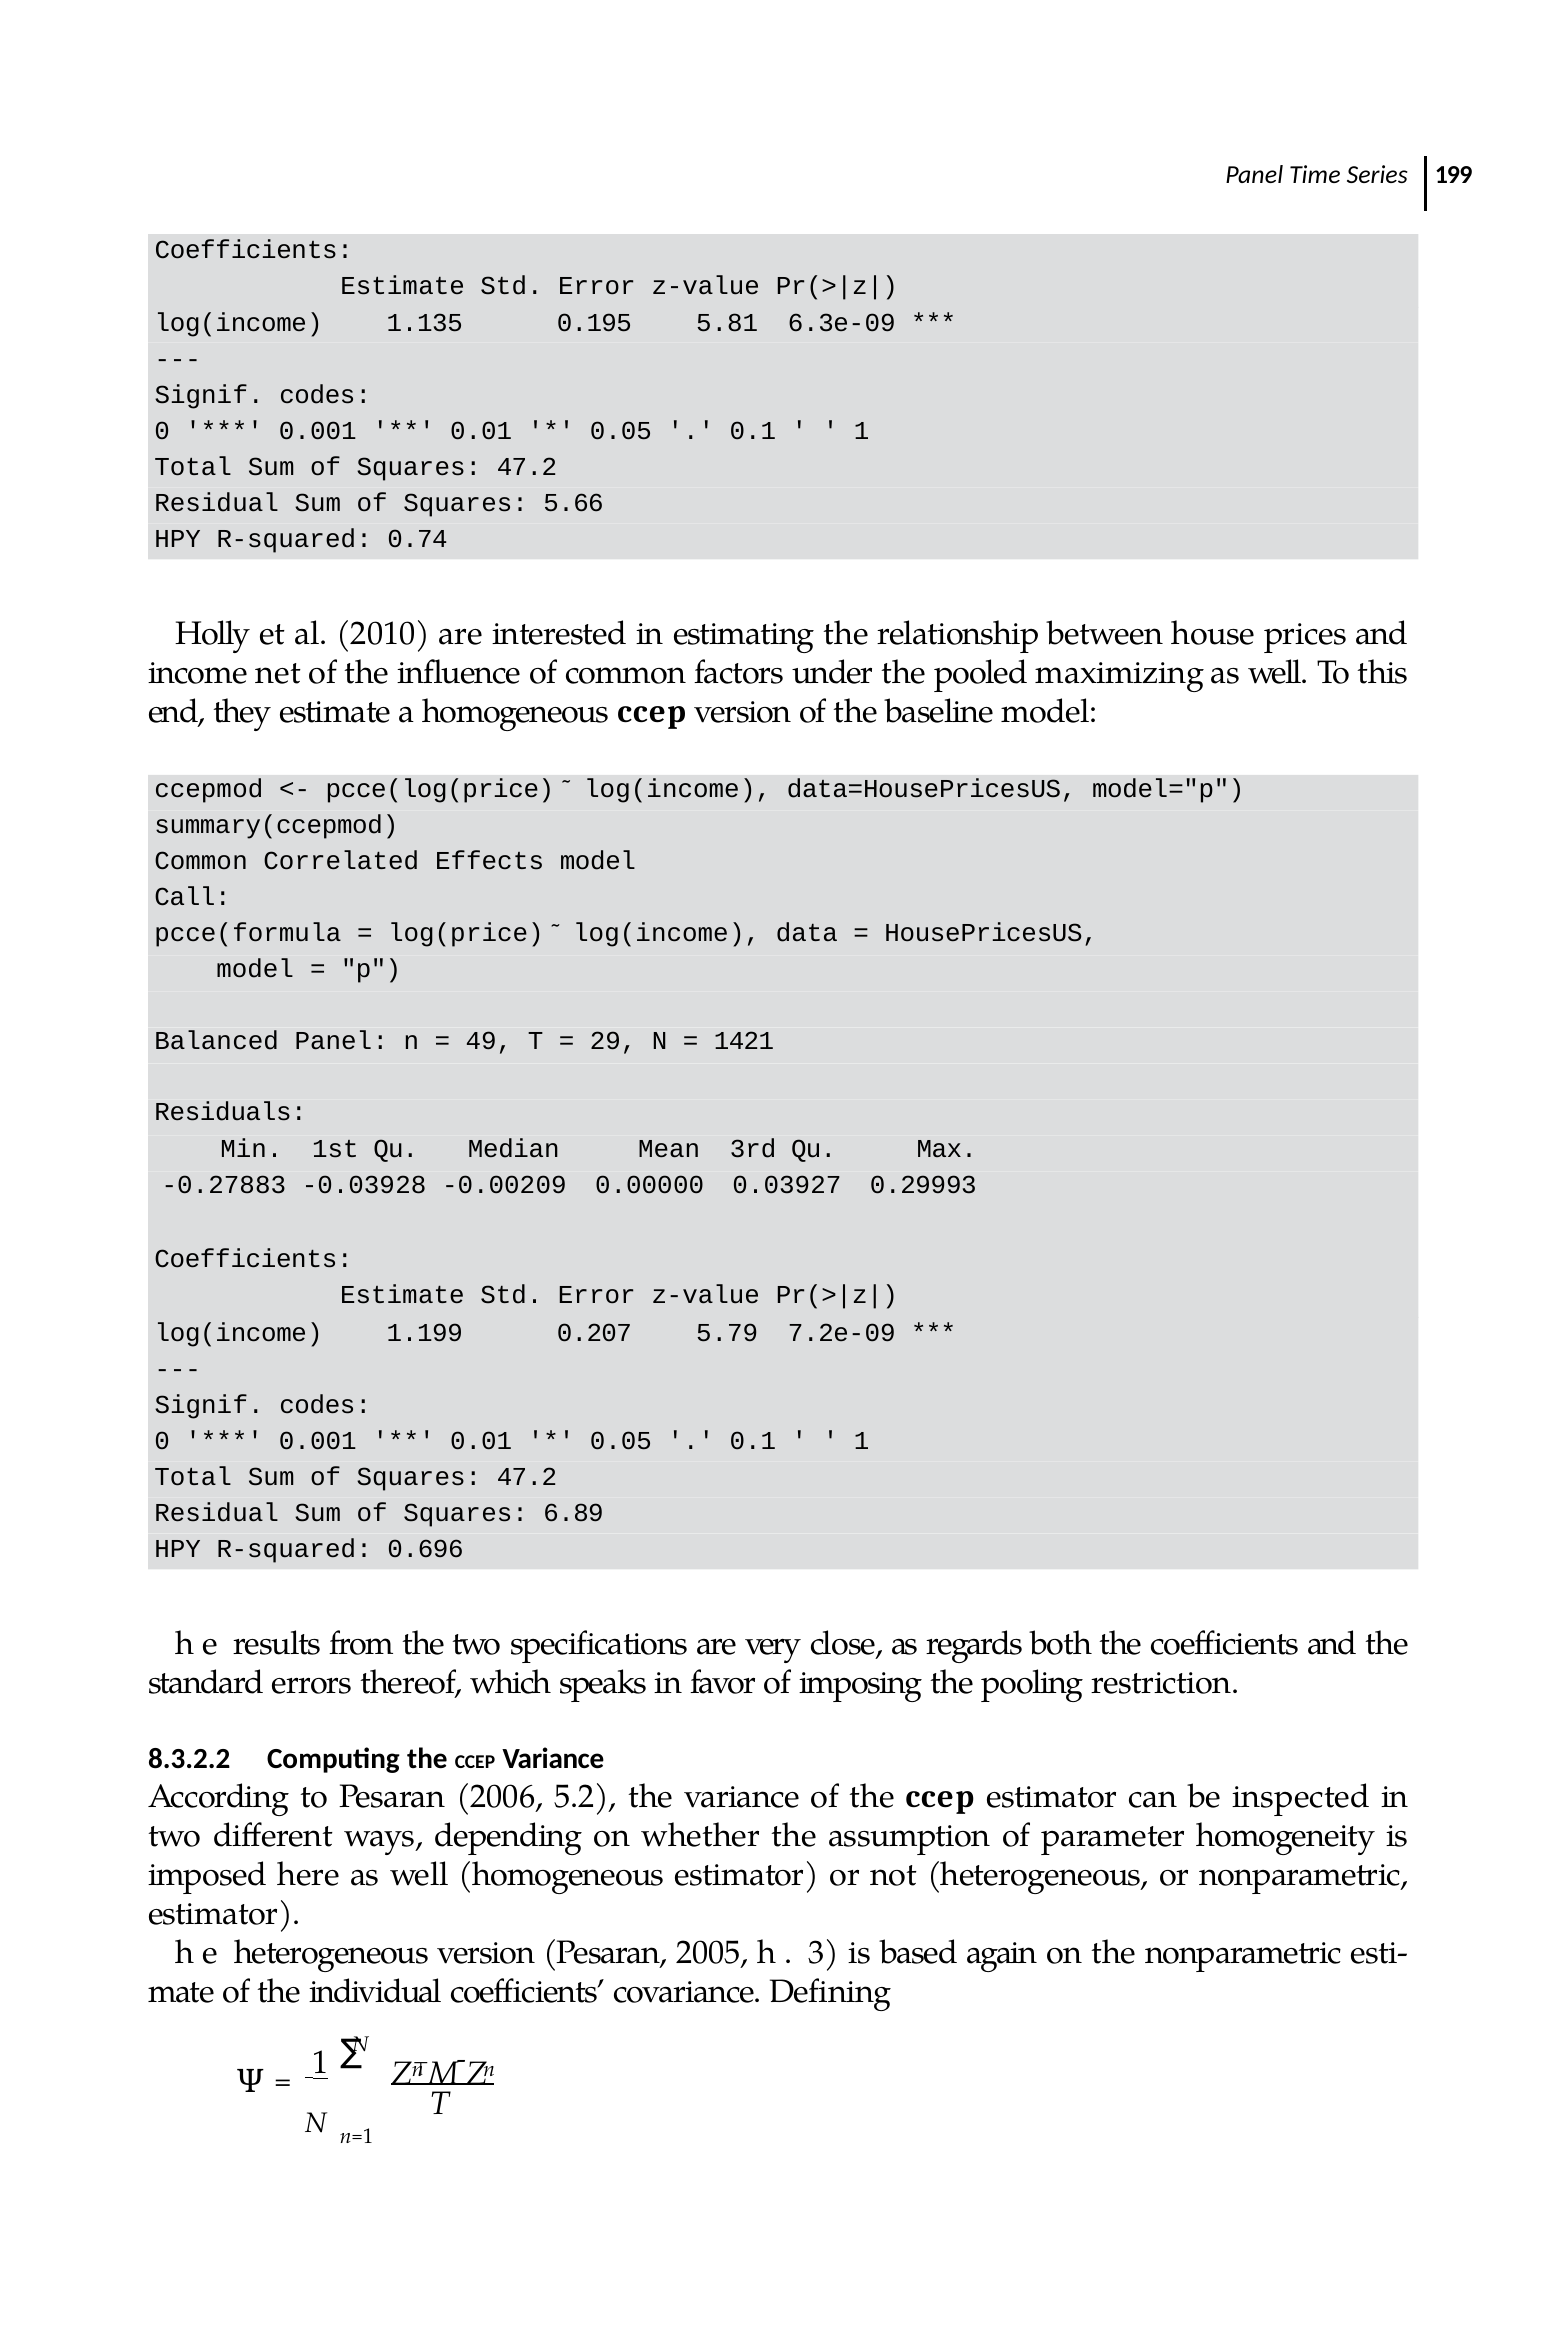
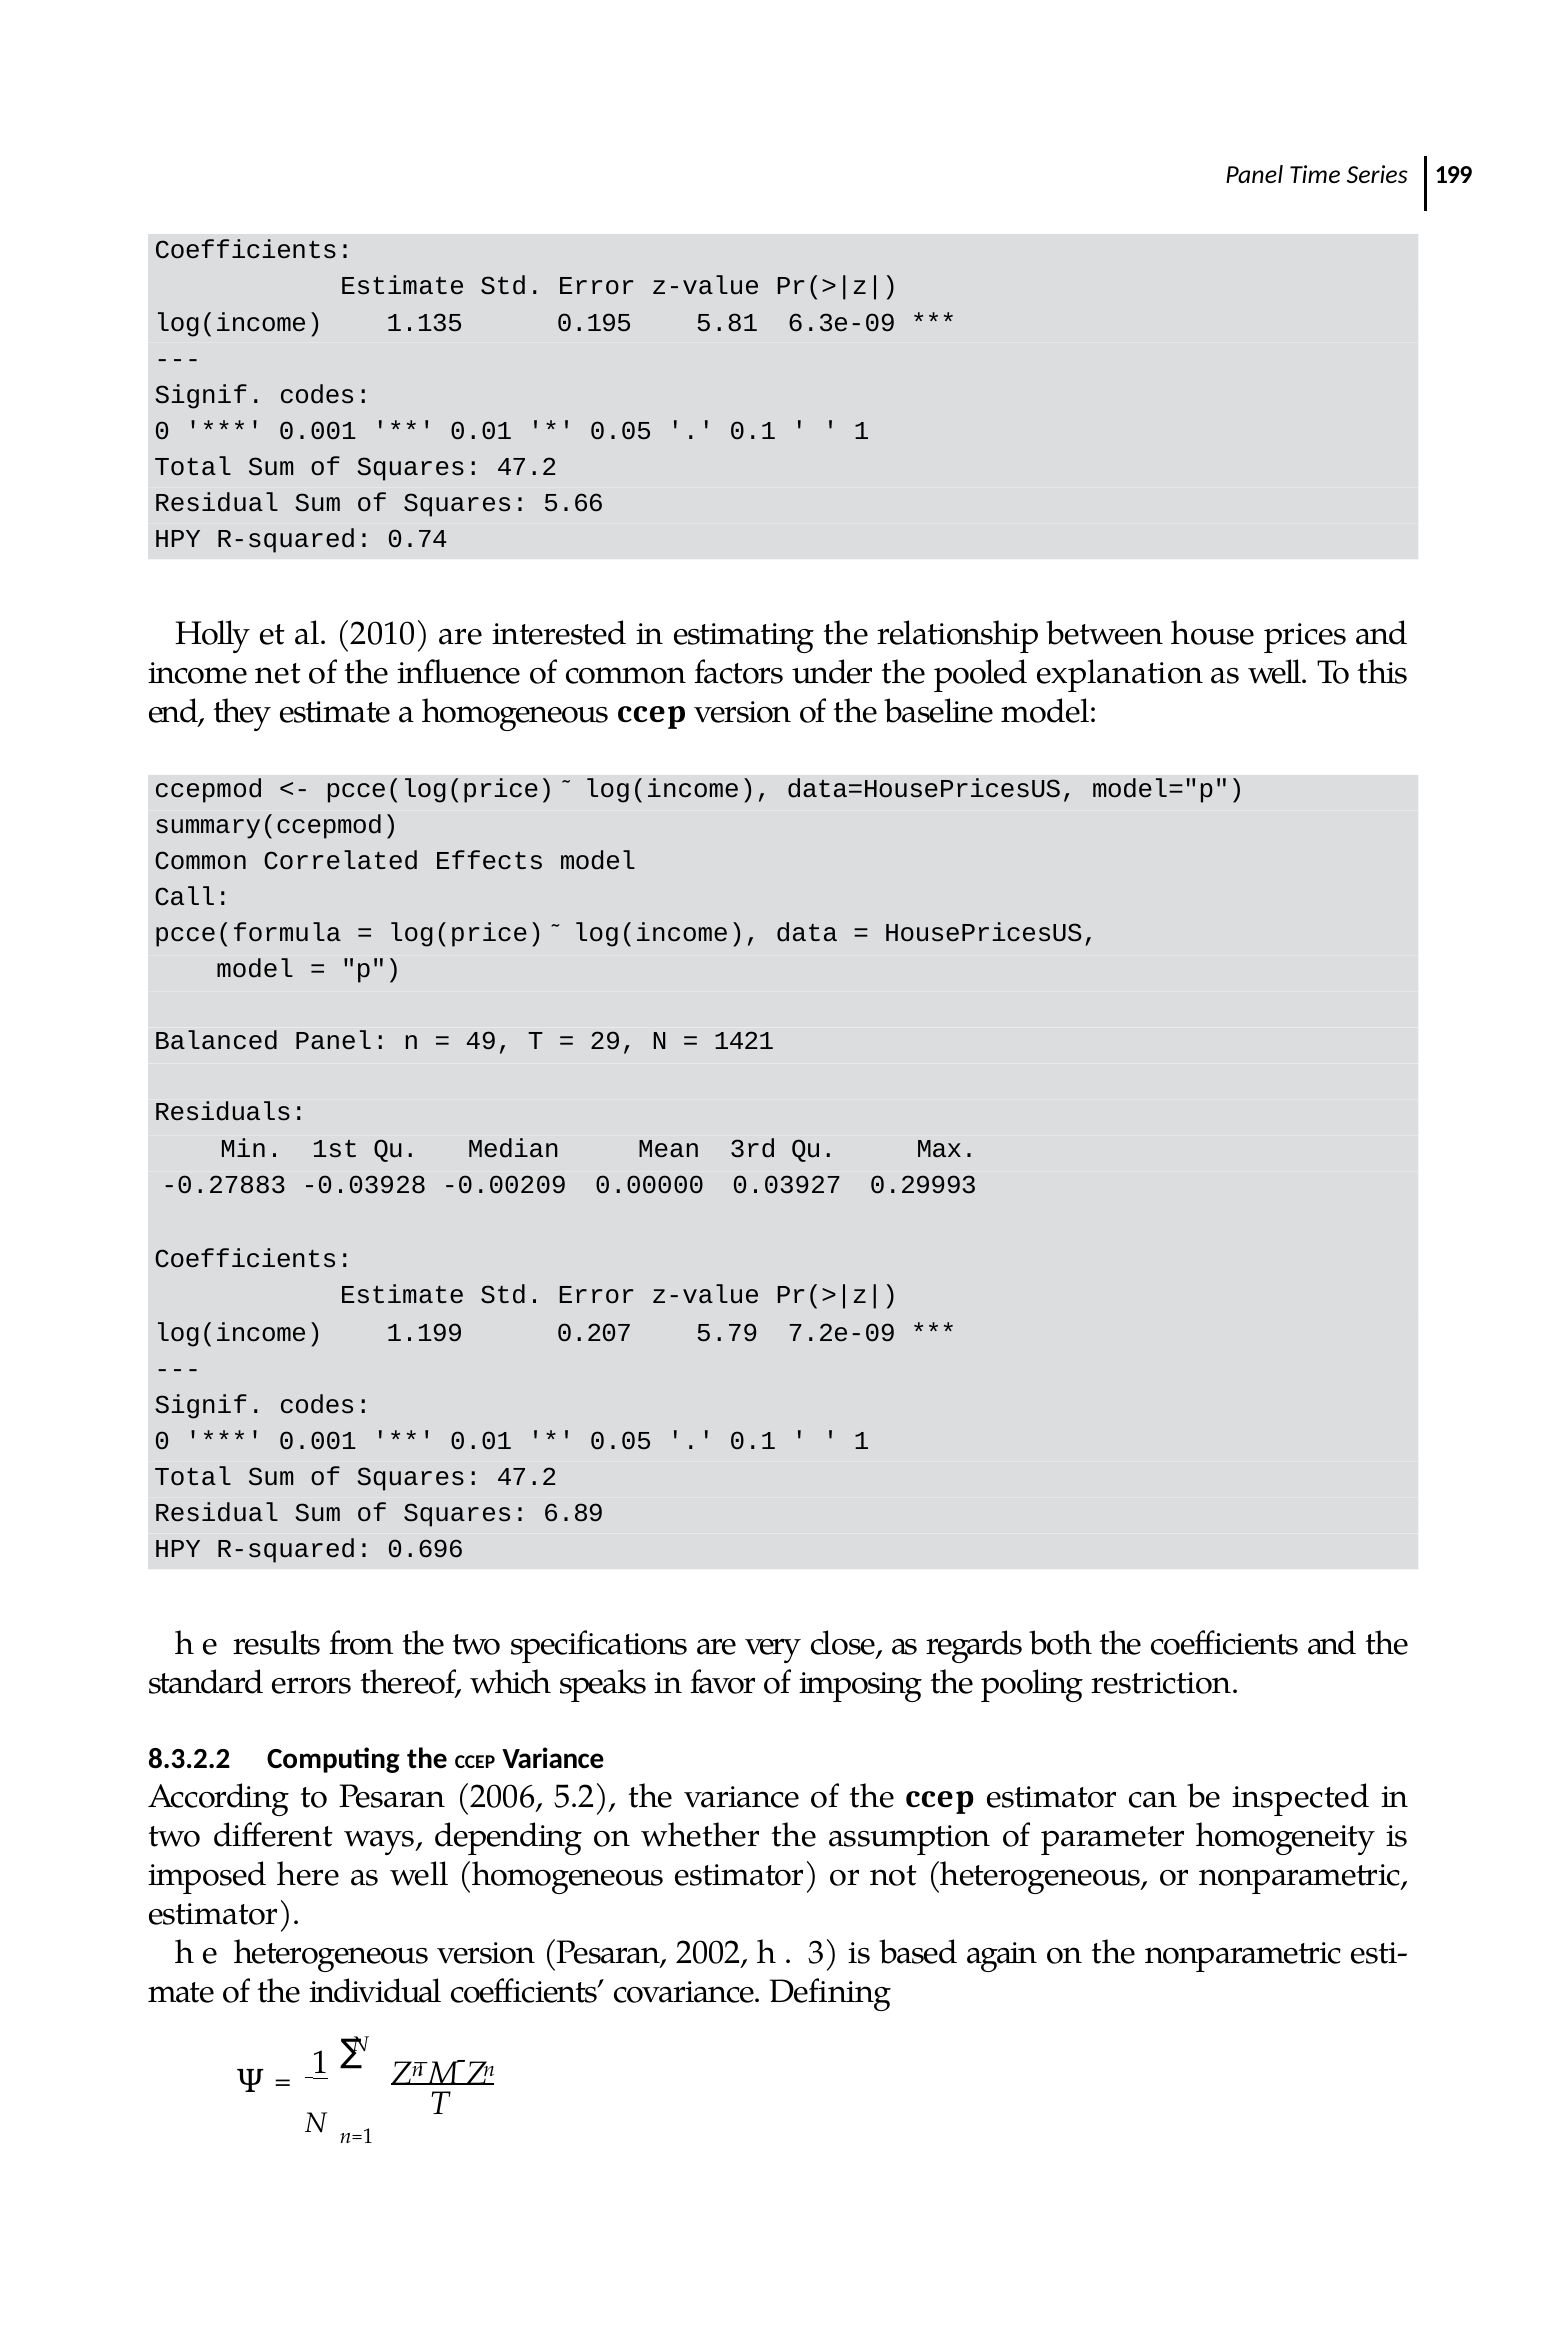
maximizing: maximizing -> explanation
2005: 2005 -> 2002
